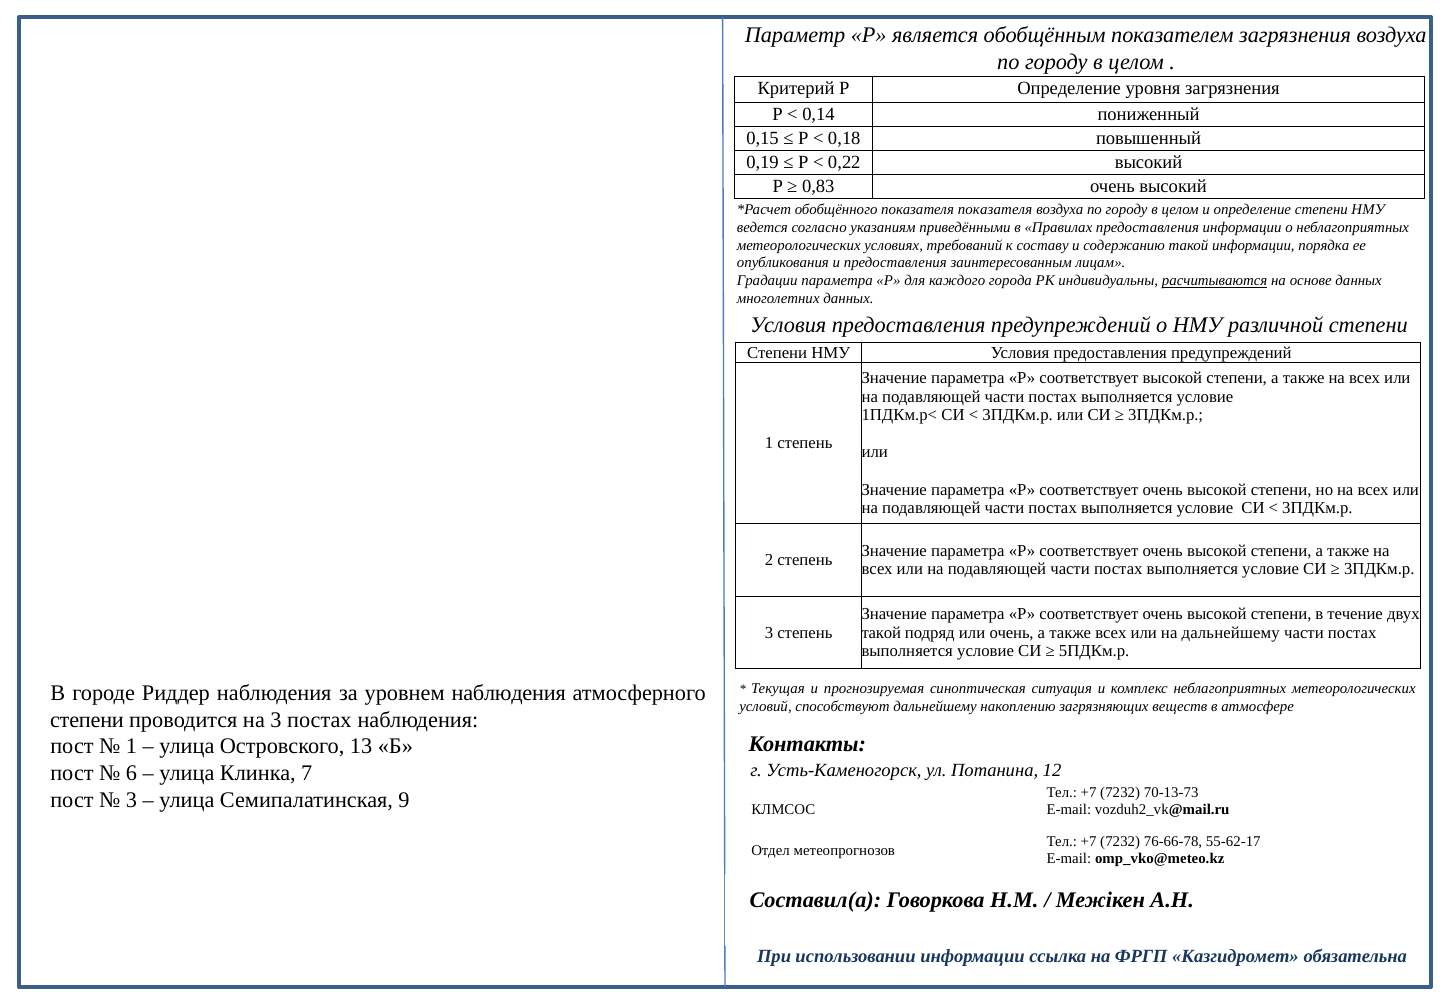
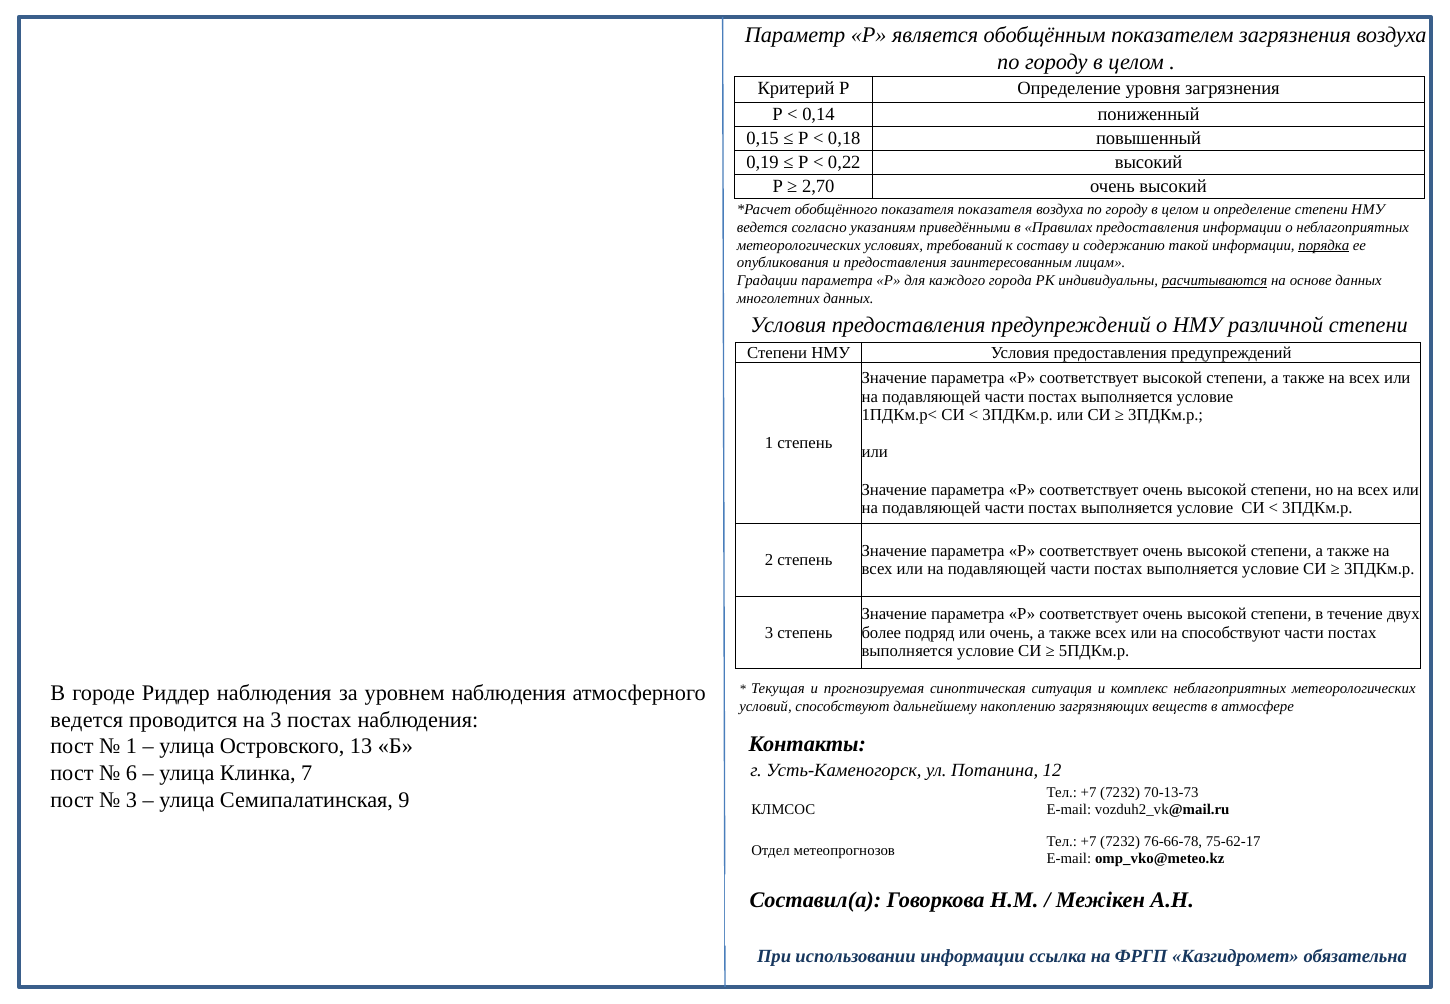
0,83: 0,83 -> 2,70
порядка underline: none -> present
такой at (881, 632): такой -> более
на дальнейшему: дальнейшему -> способствуют
степени at (87, 720): степени -> ведется
55-62-17: 55-62-17 -> 75-62-17
